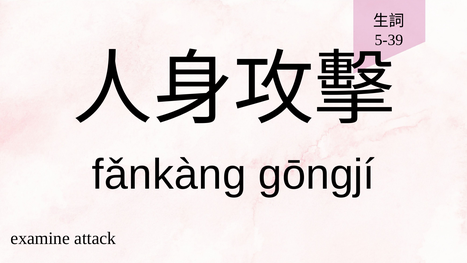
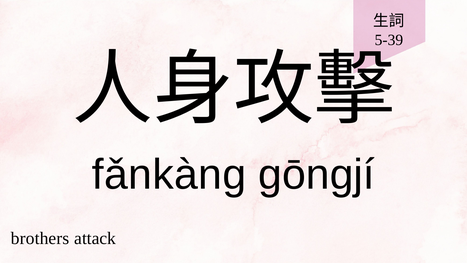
examine: examine -> brothers
